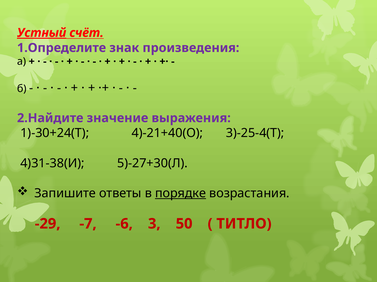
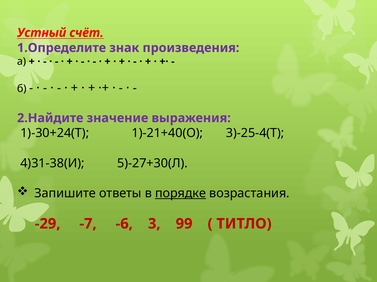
Устный underline: present -> none
4)-21+40(О: 4)-21+40(О -> 1)-21+40(О
50: 50 -> 99
